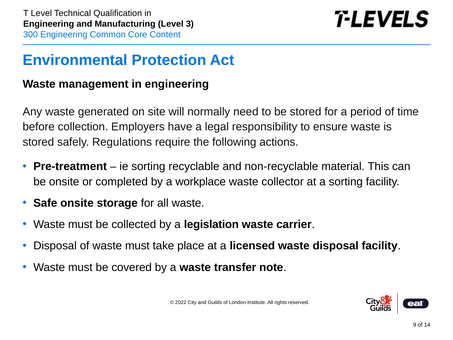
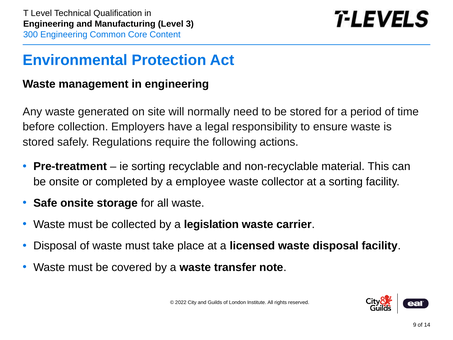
workplace: workplace -> employee
